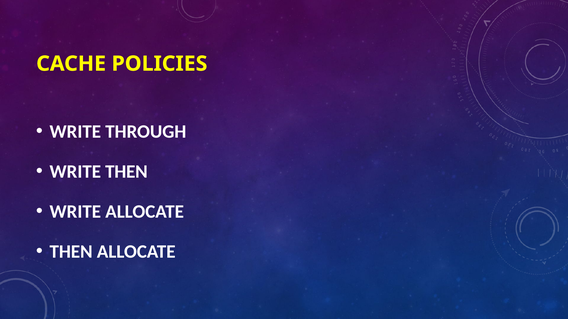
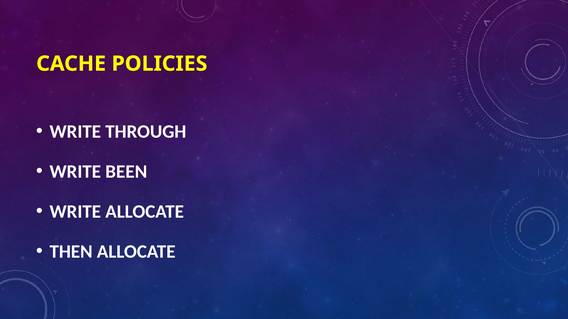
WRITE THEN: THEN -> BEEN
